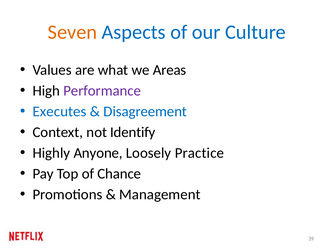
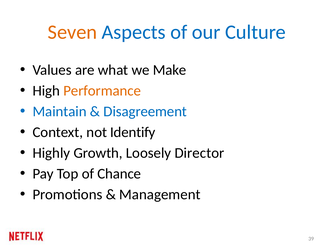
Areas: Areas -> Make
Performance colour: purple -> orange
Executes: Executes -> Maintain
Anyone: Anyone -> Growth
Practice: Practice -> Director
